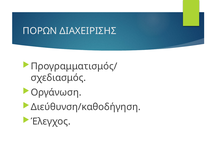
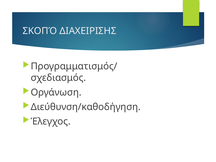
ΠΟΡΩΝ: ΠΟΡΩΝ -> ΣΚΟΠΌ
